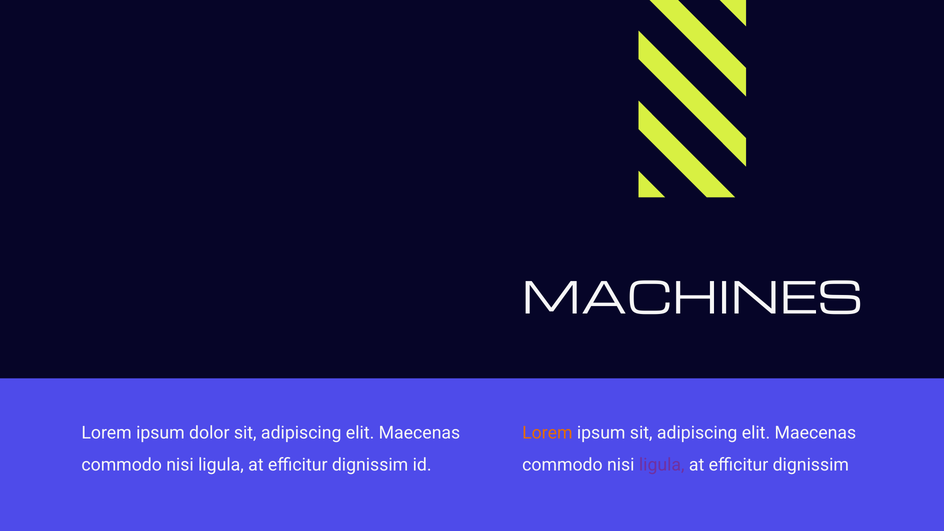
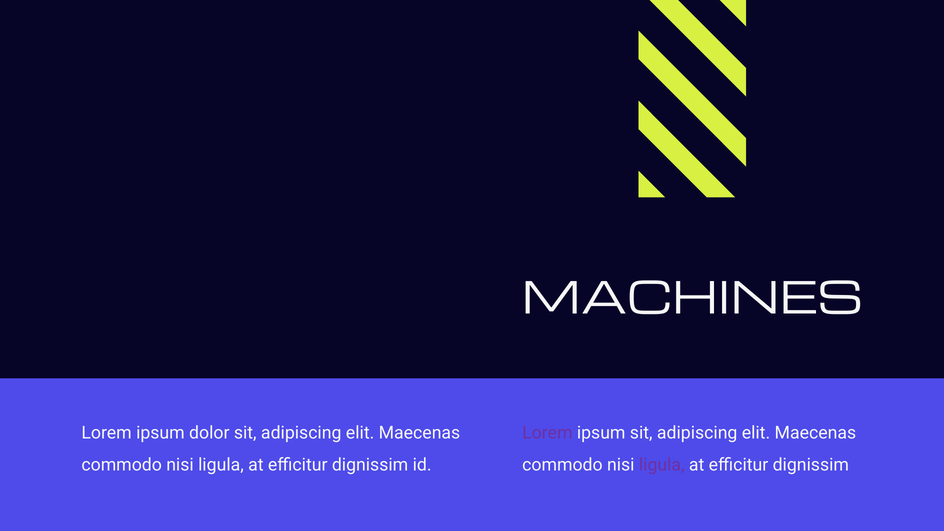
Lorem at (547, 433) colour: orange -> purple
